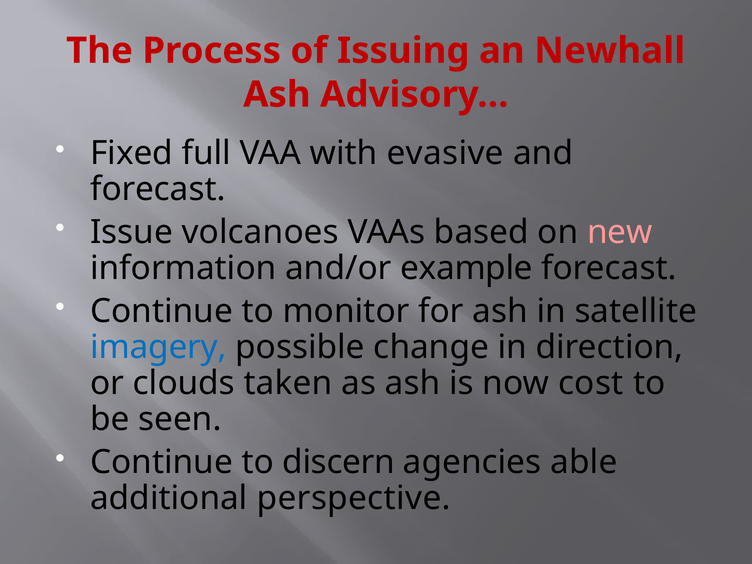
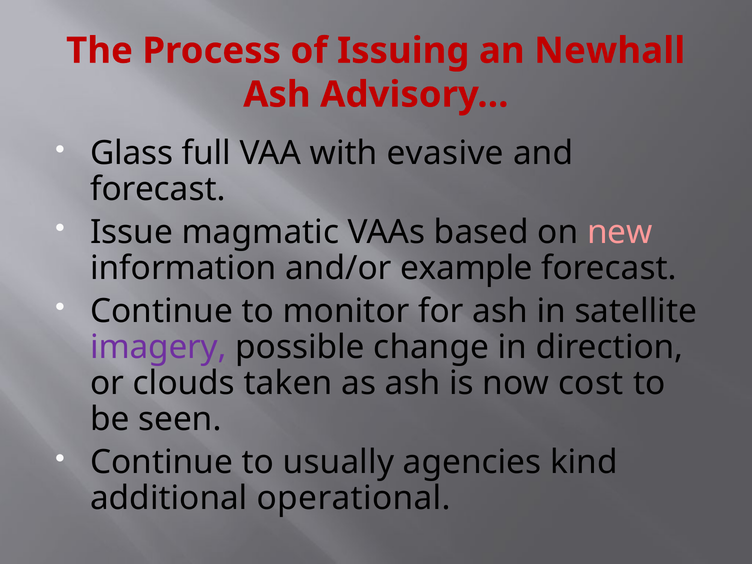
Fixed: Fixed -> Glass
volcanoes: volcanoes -> magmatic
imagery colour: blue -> purple
discern: discern -> usually
able: able -> kind
perspective: perspective -> operational
